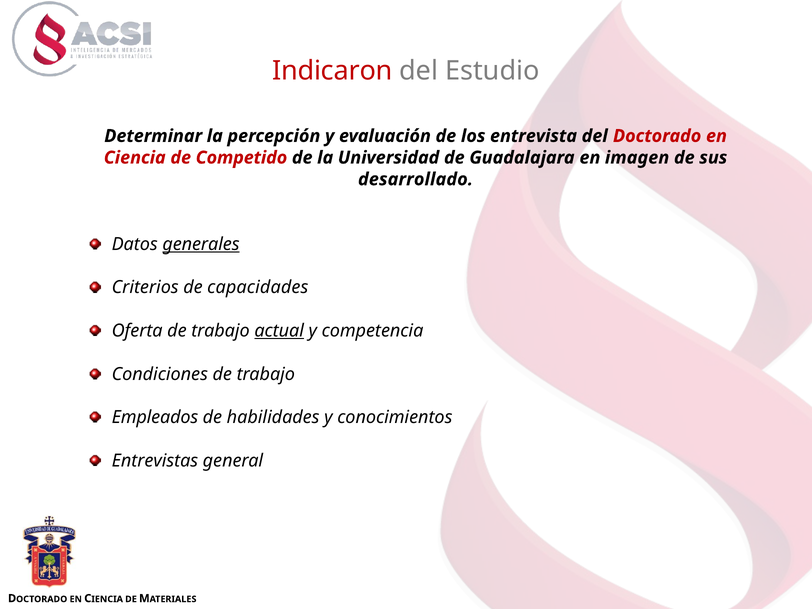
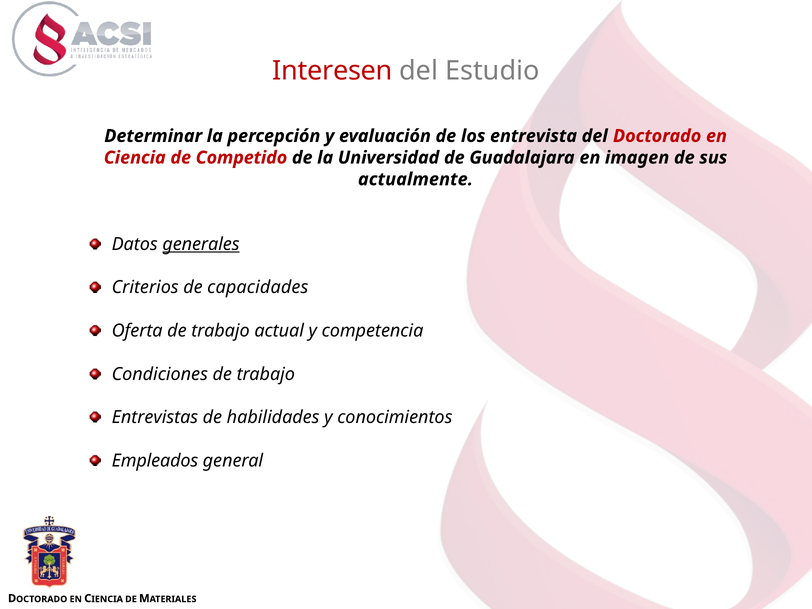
Indicaron: Indicaron -> Interesen
desarrollado: desarrollado -> actualmente
actual underline: present -> none
Empleados: Empleados -> Entrevistas
Entrevistas: Entrevistas -> Empleados
